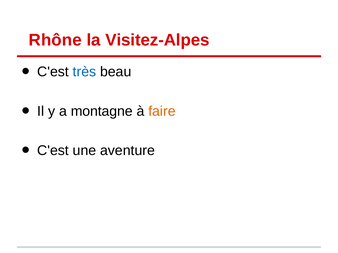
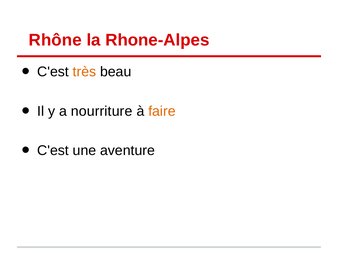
Visitez-Alpes: Visitez-Alpes -> Rhone-Alpes
très colour: blue -> orange
montagne: montagne -> nourriture
